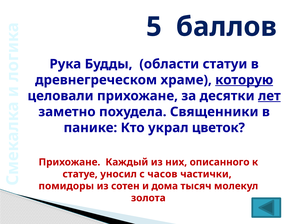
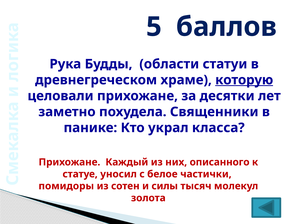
лет underline: present -> none
цветок: цветок -> класса
часов: часов -> белое
дома: дома -> силы
